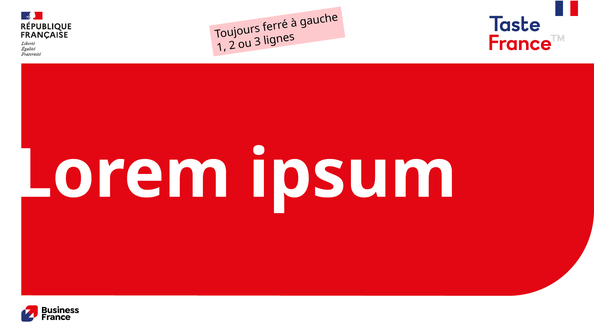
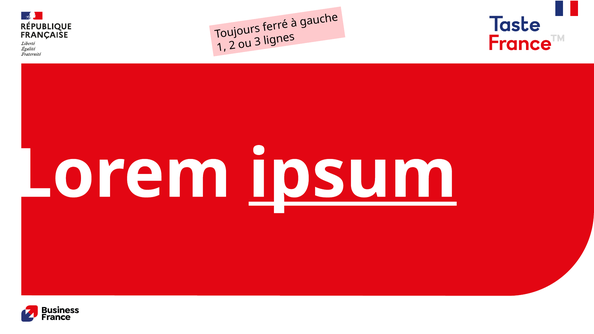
ipsum underline: none -> present
